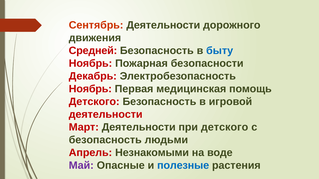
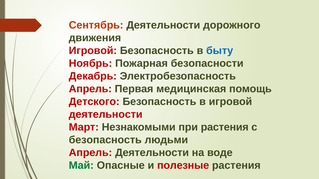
Средней at (93, 51): Средней -> Игровой
Ноябрь at (90, 89): Ноябрь -> Апрель
Март Деятельности: Деятельности -> Незнакомыми
при детского: детского -> растения
Апрель Незнакомыми: Незнакомыми -> Деятельности
Май colour: purple -> green
полезные colour: blue -> red
